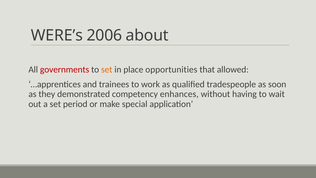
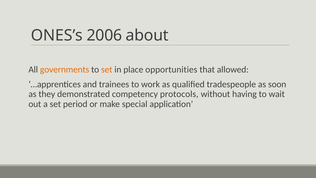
WERE’s: WERE’s -> ONES’s
governments colour: red -> orange
enhances: enhances -> protocols
